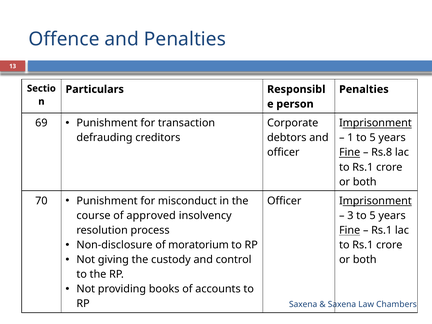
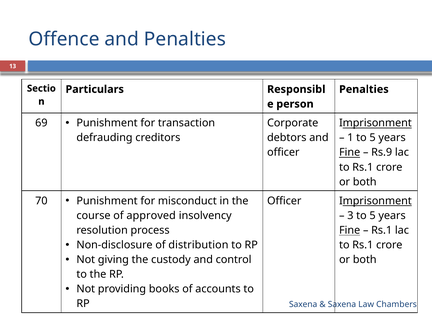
Rs.8: Rs.8 -> Rs.9
moratorium: moratorium -> distribution
